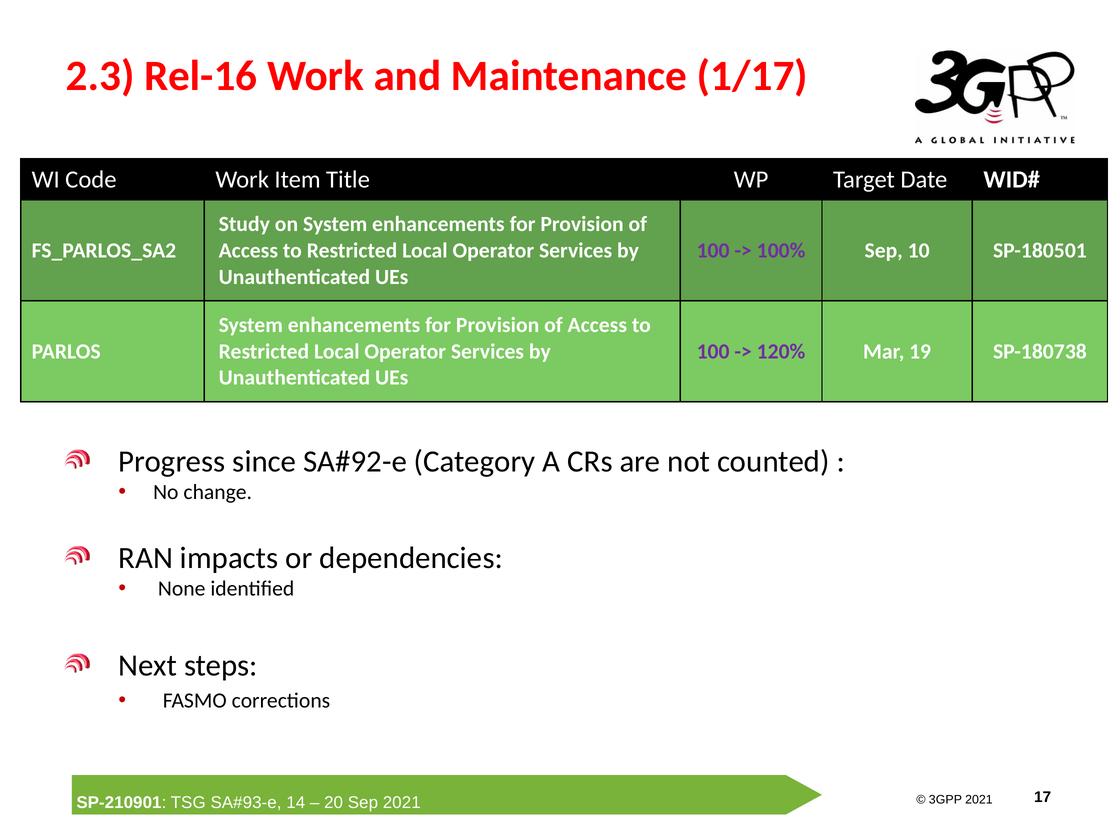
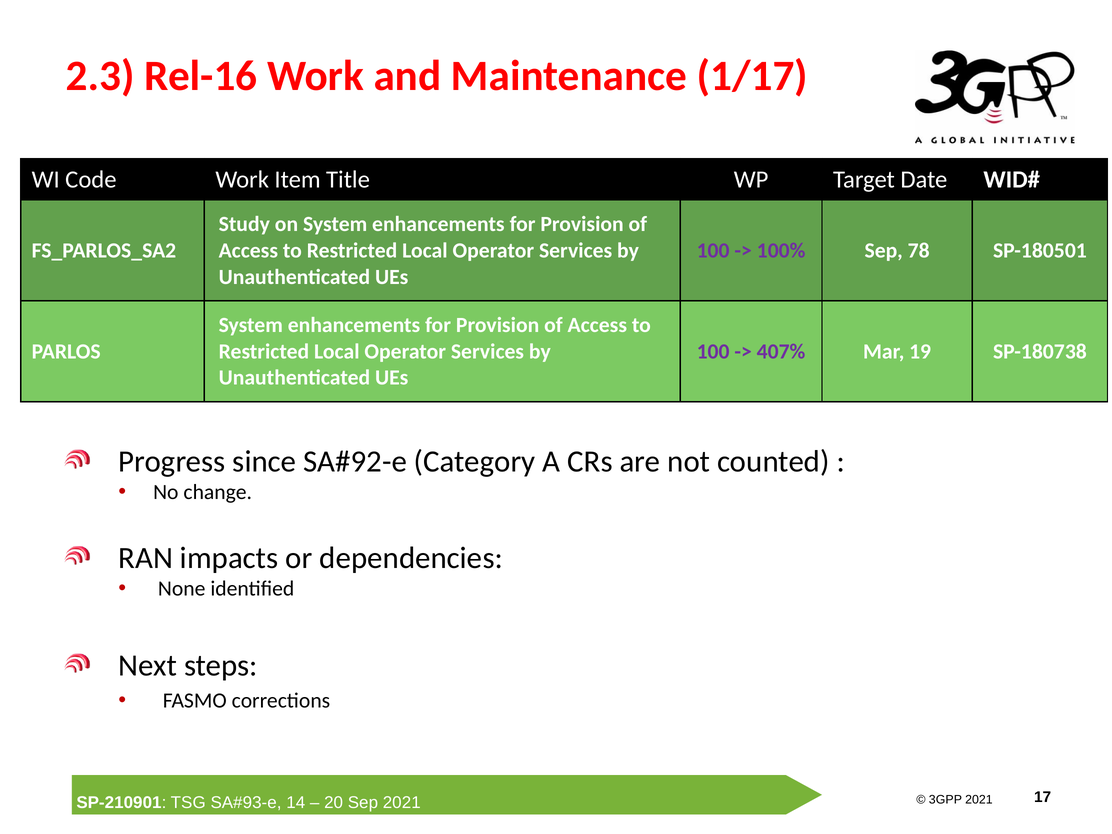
10: 10 -> 78
120%: 120% -> 407%
